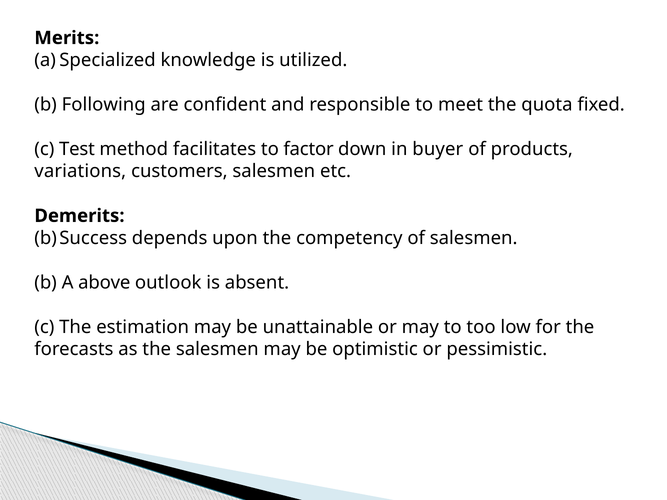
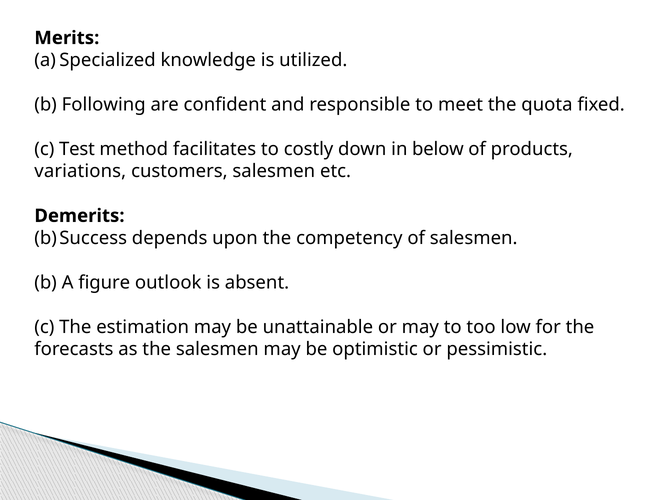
factor: factor -> costly
buyer: buyer -> below
above: above -> figure
